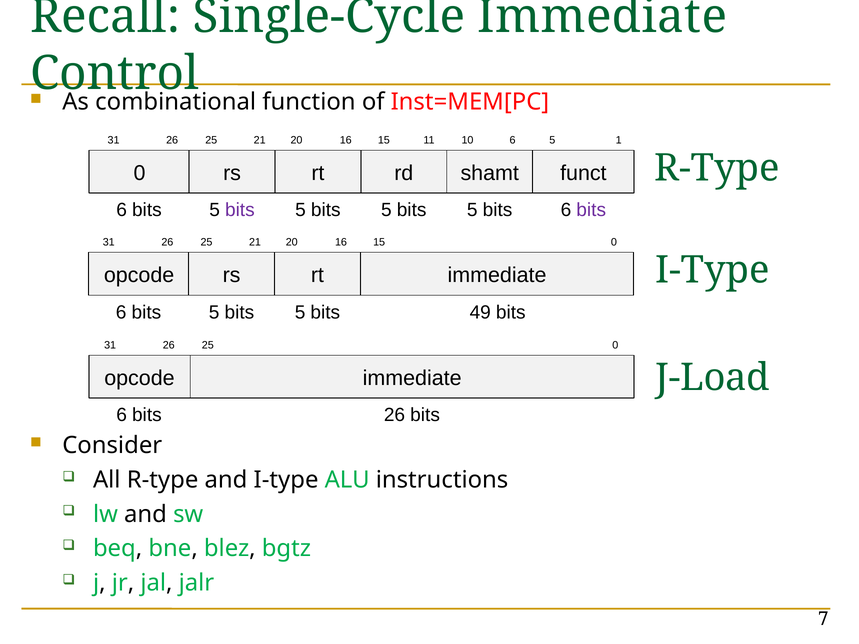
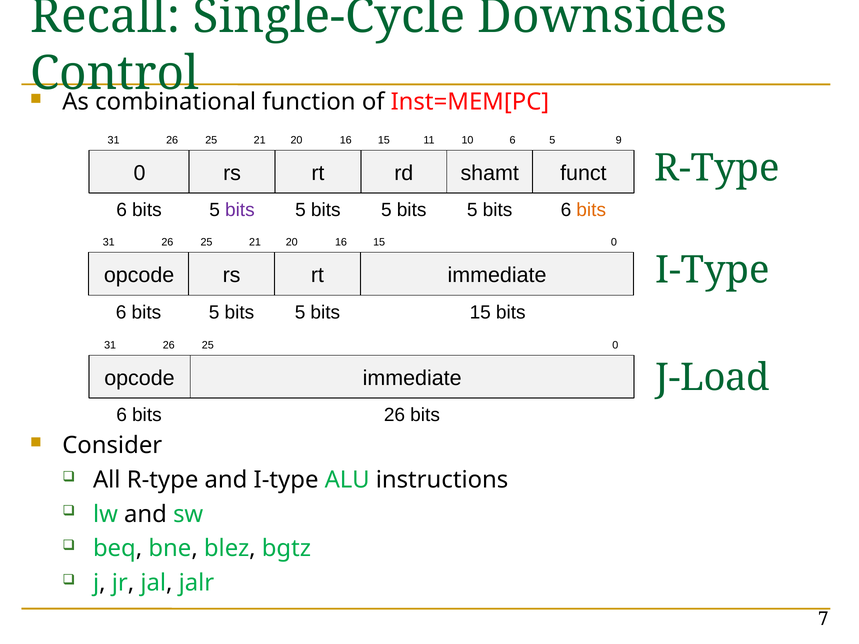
Single-Cycle Immediate: Immediate -> Downsides
1: 1 -> 9
bits at (591, 210) colour: purple -> orange
bits 49: 49 -> 15
